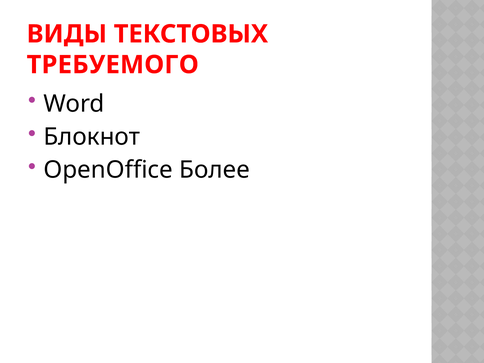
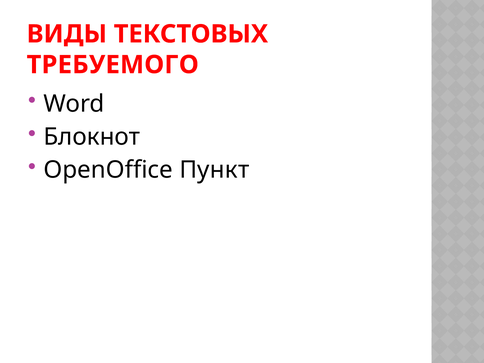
Более: Более -> Пункт
